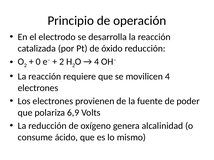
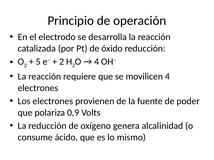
0: 0 -> 5
6,9: 6,9 -> 0,9
